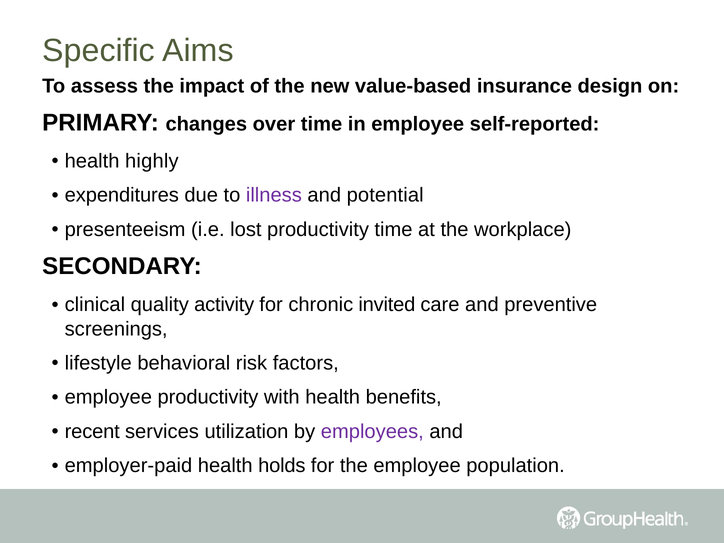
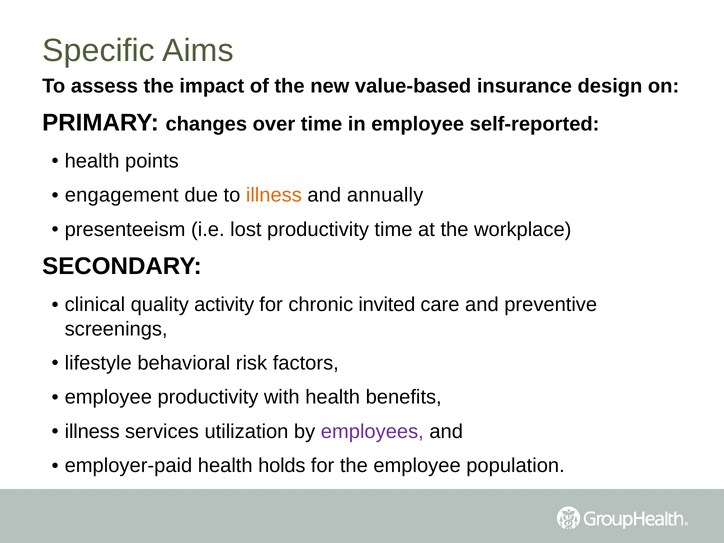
highly: highly -> points
expenditures: expenditures -> engagement
illness at (274, 195) colour: purple -> orange
potential: potential -> annually
recent at (92, 431): recent -> illness
